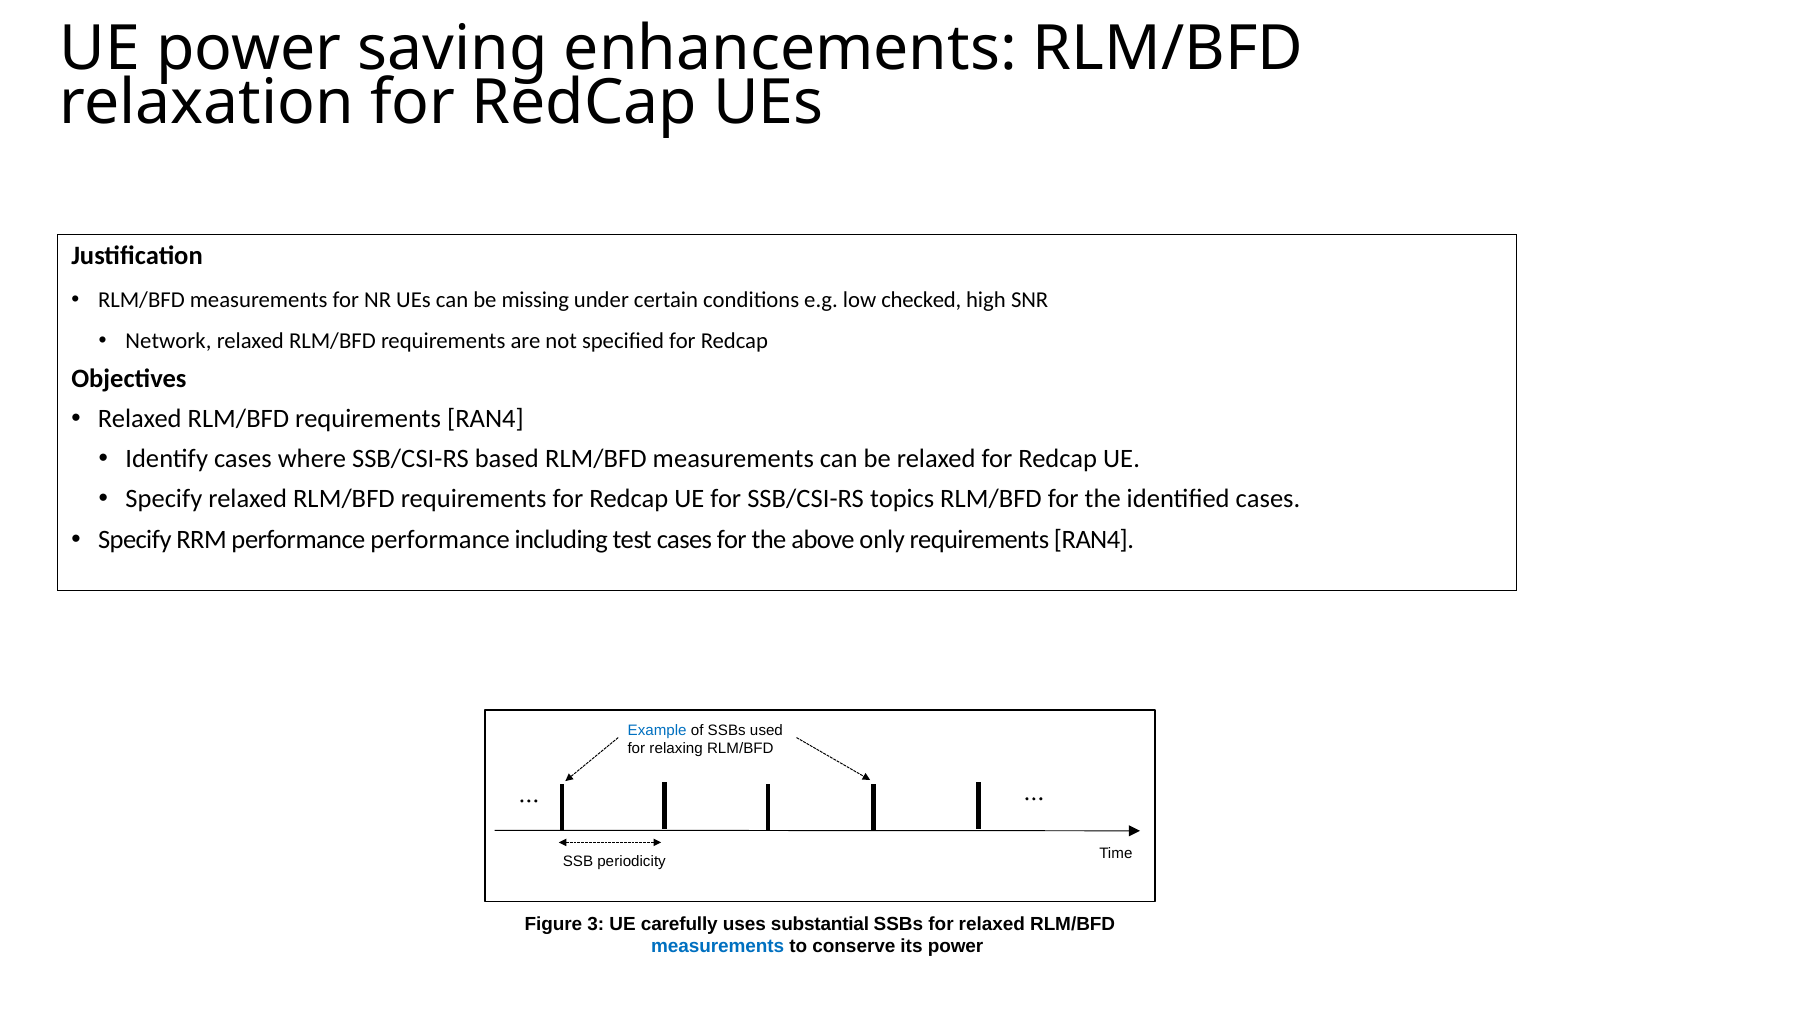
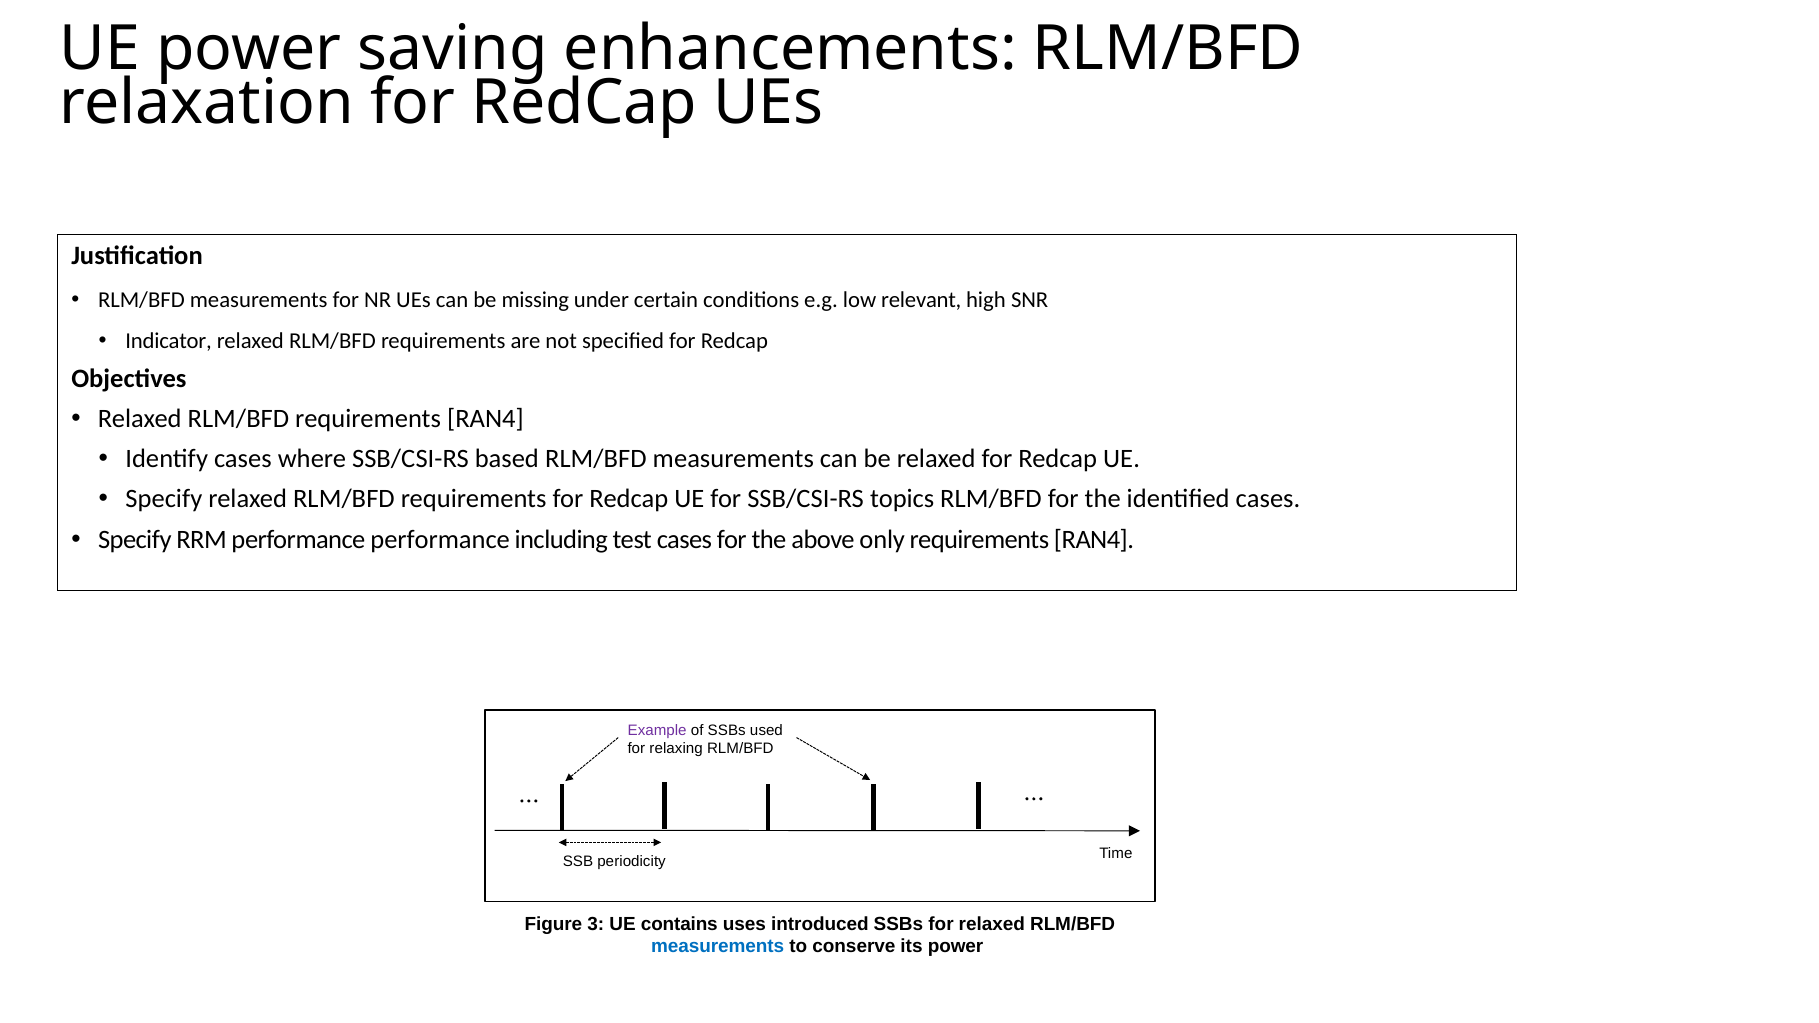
checked: checked -> relevant
Network: Network -> Indicator
Example colour: blue -> purple
carefully: carefully -> contains
substantial: substantial -> introduced
